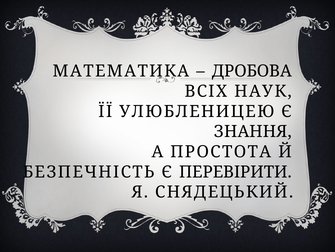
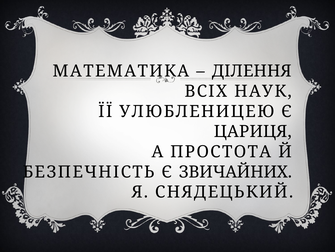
ДРОБОВА: ДРОБОВА -> ДІЛЕННЯ
ЗНАННЯ: ЗНАННЯ -> ЦАРИЦЯ
ПЕРЕВІРИТИ: ПЕРЕВІРИТИ -> ЗВИЧАЙНИХ
